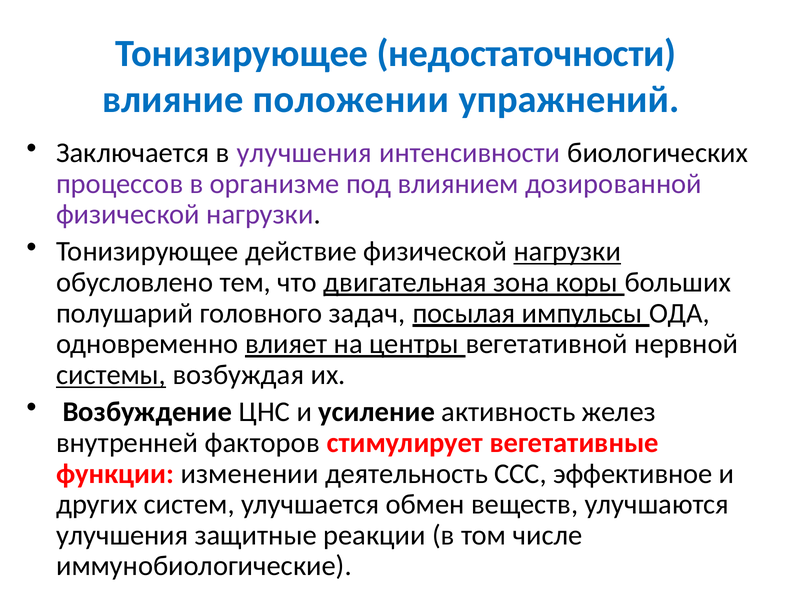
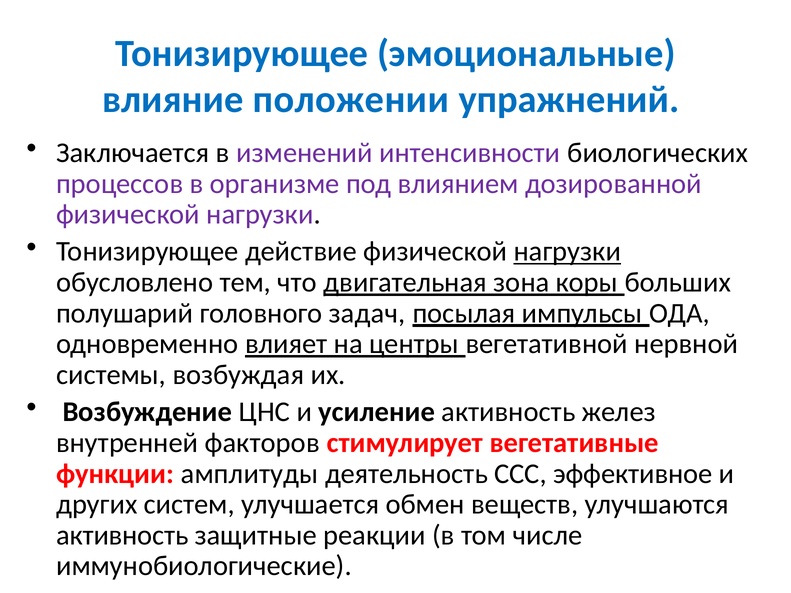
недостаточности: недостаточности -> эмоциональные
в улучшения: улучшения -> изменений
системы underline: present -> none
изменении: изменении -> амплитуды
улучшения at (122, 535): улучшения -> активность
